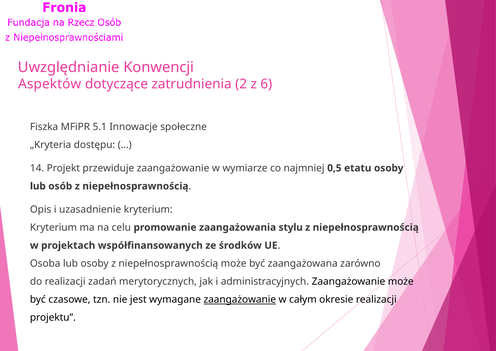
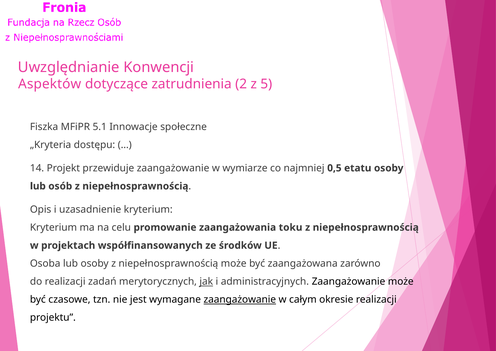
6: 6 -> 5
stylu: stylu -> toku
jak underline: none -> present
